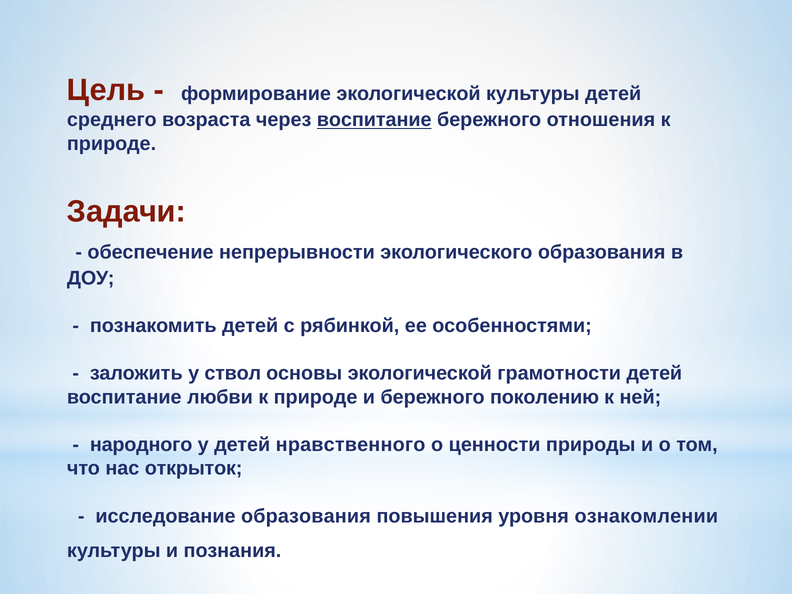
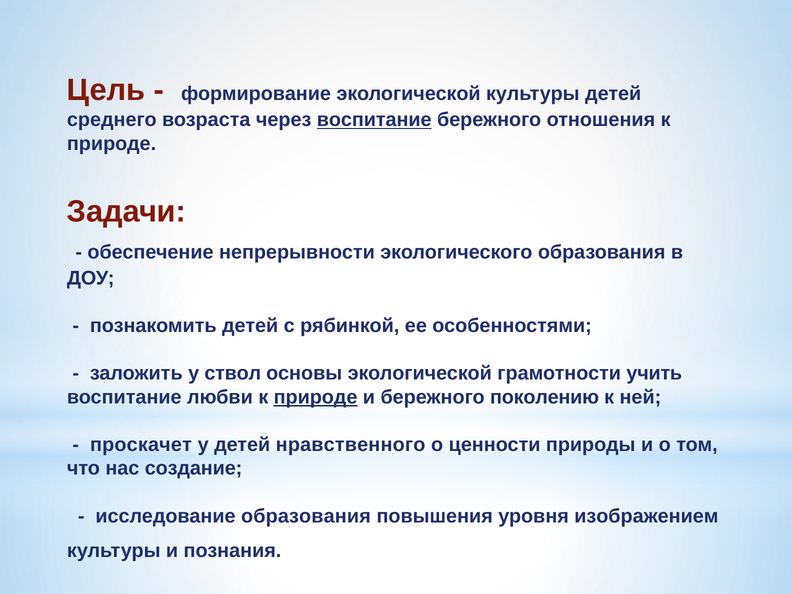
грамотности детей: детей -> учить
природе at (316, 397) underline: none -> present
народного: народного -> проскачет
открыток: открыток -> создание
ознакомлении: ознакомлении -> изображением
